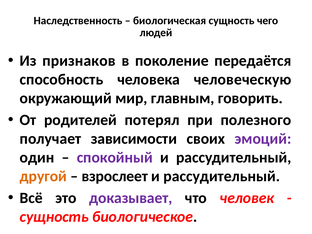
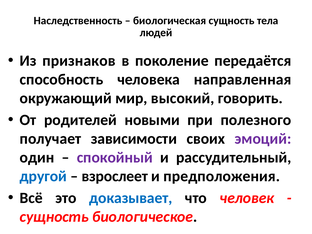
чего: чего -> тела
человеческую: человеческую -> направленная
главным: главным -> высокий
потерял: потерял -> новыми
другой colour: orange -> blue
рассудительный at (222, 176): рассудительный -> предположения
доказывает colour: purple -> blue
